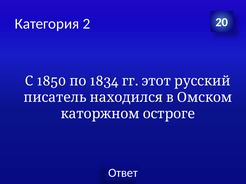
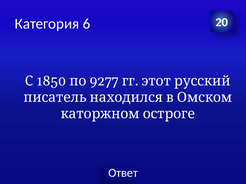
2: 2 -> 6
1834: 1834 -> 9277
